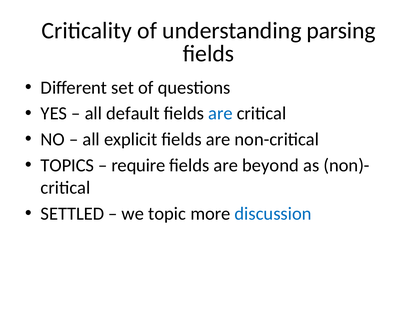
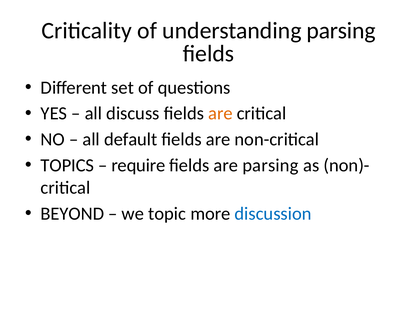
default: default -> discuss
are at (220, 113) colour: blue -> orange
explicit: explicit -> default
are beyond: beyond -> parsing
SETTLED: SETTLED -> BEYOND
